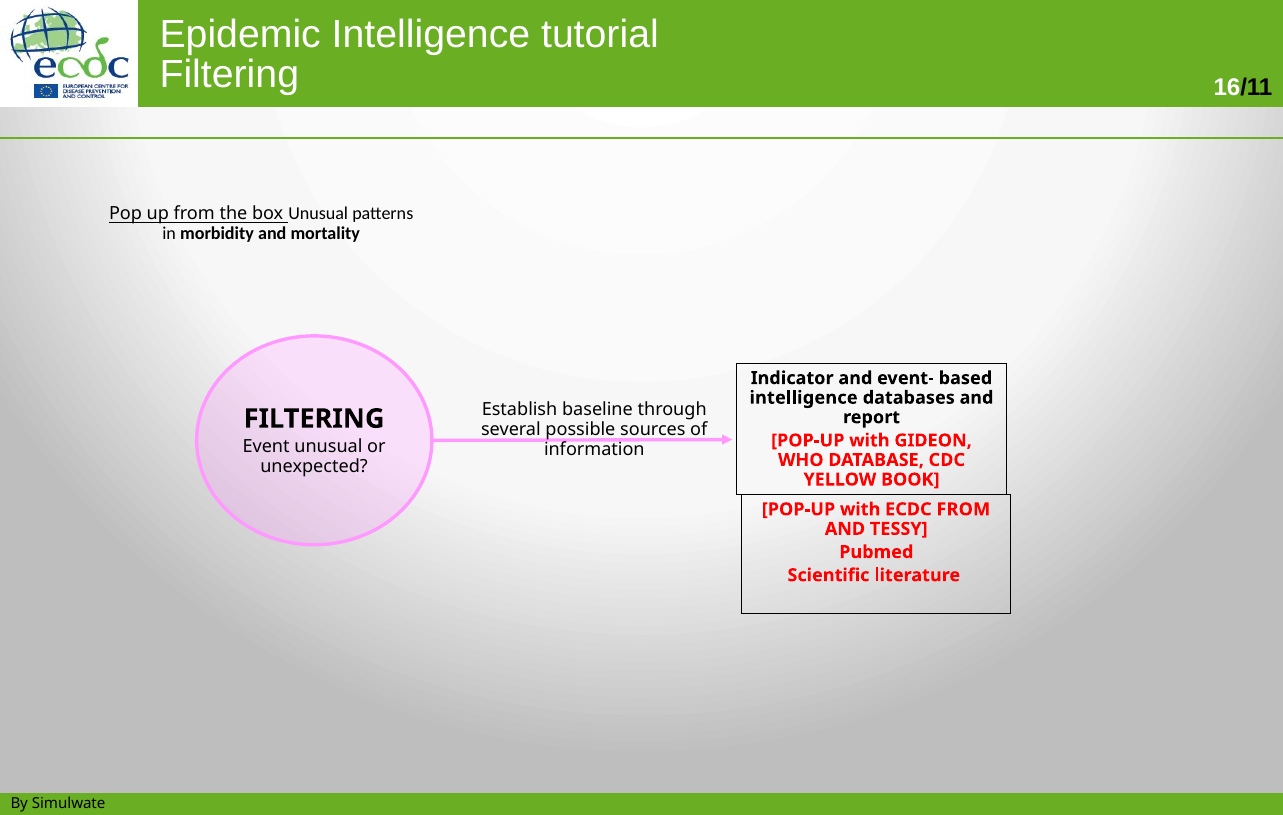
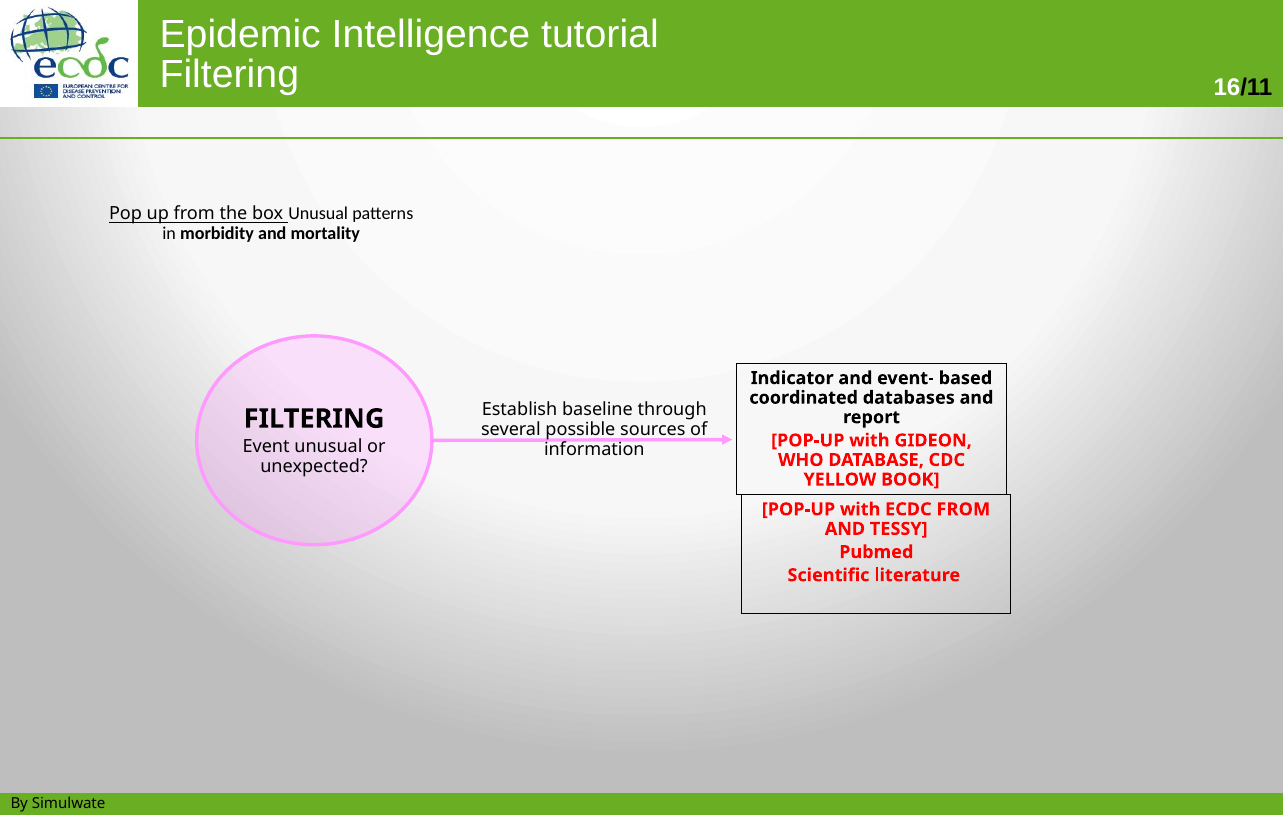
intelligence at (804, 398): intelligence -> coordinated
